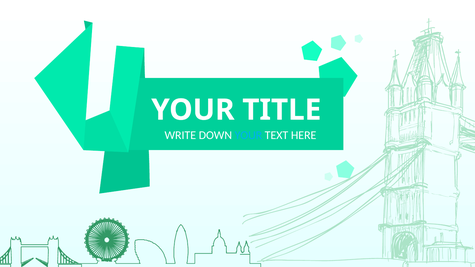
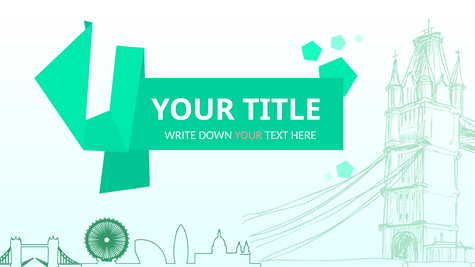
YOUR at (248, 135) colour: light blue -> pink
